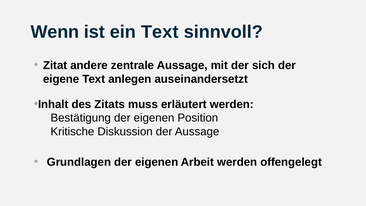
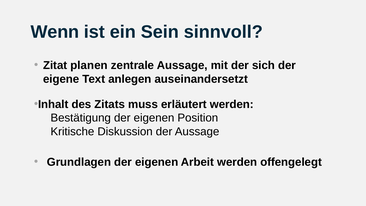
ein Text: Text -> Sein
andere: andere -> planen
